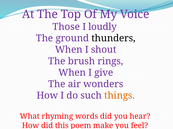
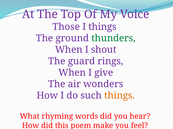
I loudly: loudly -> things
thunders colour: black -> green
brush: brush -> guard
